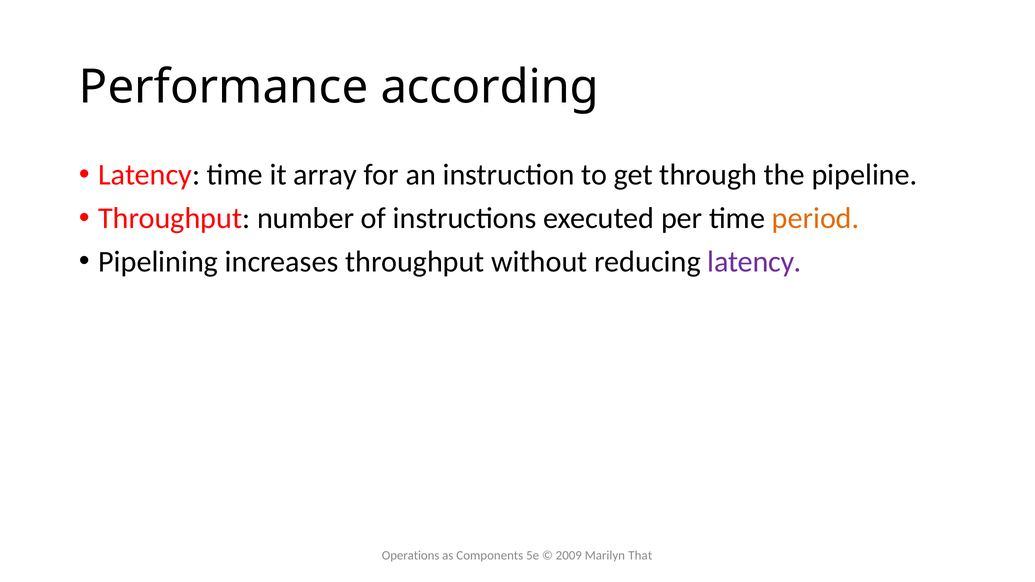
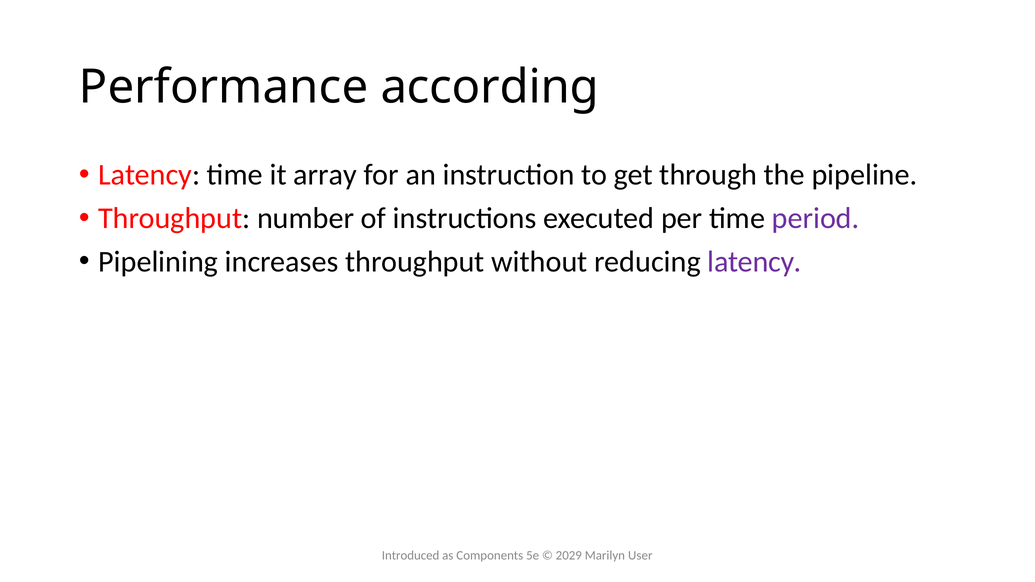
period colour: orange -> purple
Operations: Operations -> Introduced
2009: 2009 -> 2029
That: That -> User
